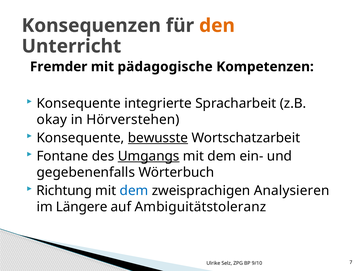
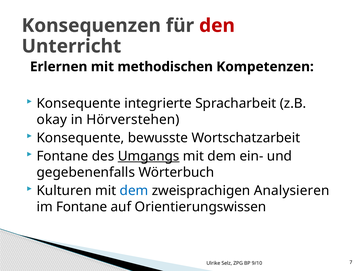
den colour: orange -> red
Fremder: Fremder -> Erlernen
pädagogische: pädagogische -> methodischen
bewusste underline: present -> none
Richtung: Richtung -> Kulturen
im Längere: Längere -> Fontane
Ambiguitätstoleranz: Ambiguitätstoleranz -> Orientierungswissen
